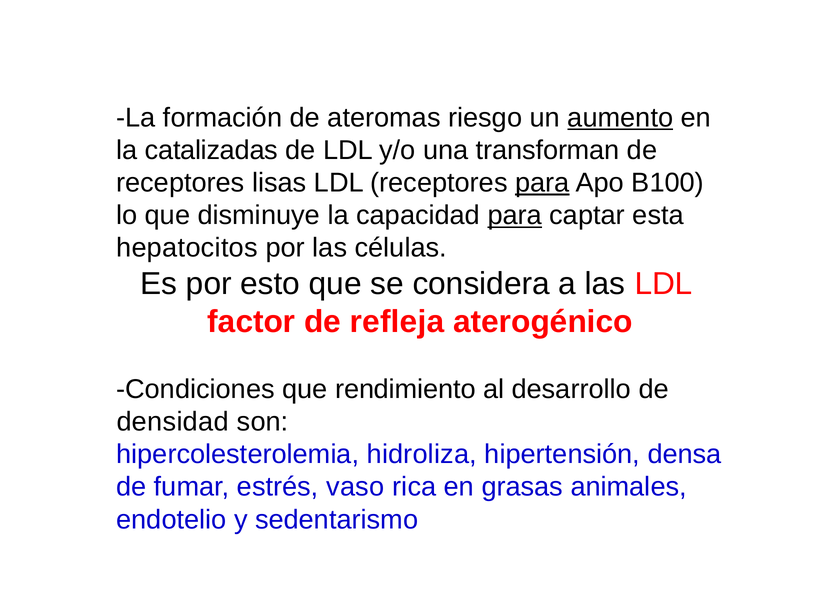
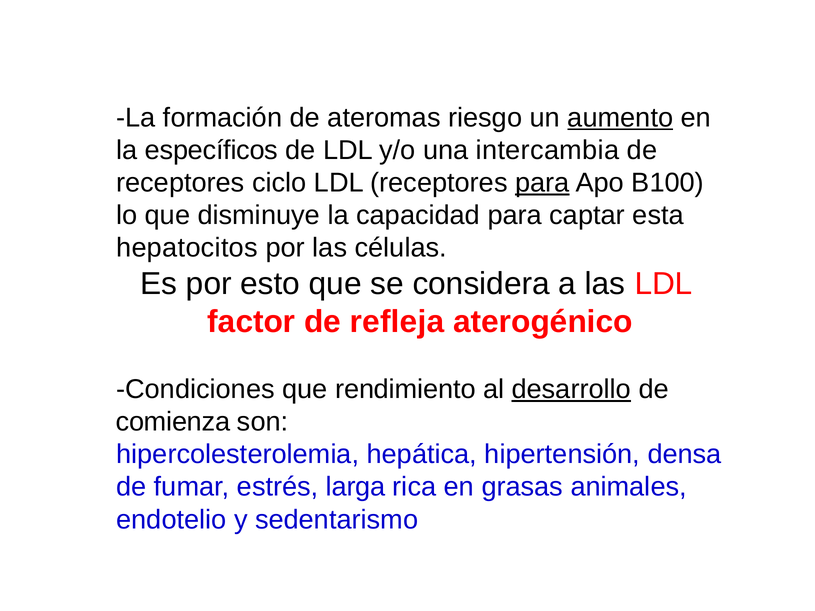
catalizadas: catalizadas -> específicos
transforman: transforman -> intercambia
lisas: lisas -> ciclo
para at (515, 216) underline: present -> none
desarrollo underline: none -> present
densidad: densidad -> comienza
hidroliza: hidroliza -> hepática
vaso: vaso -> larga
